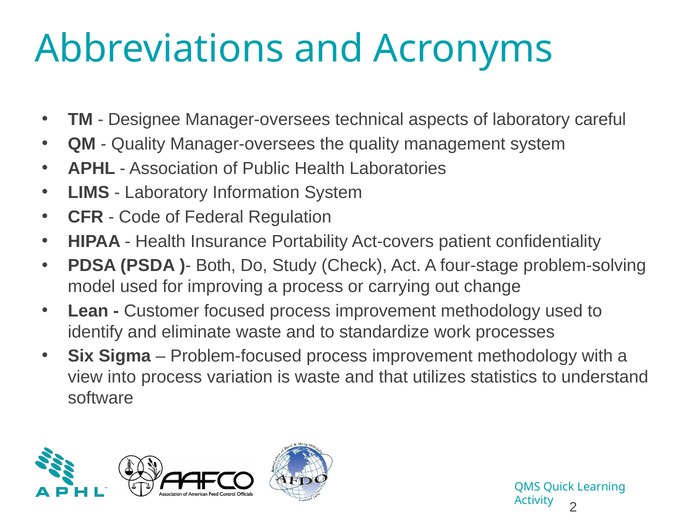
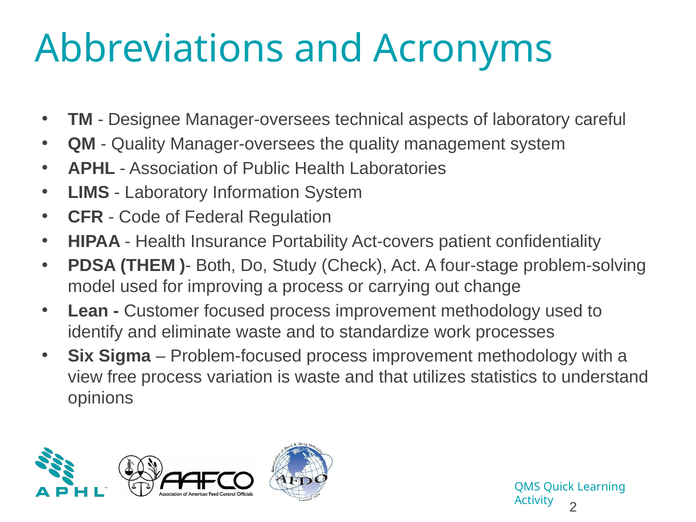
PSDA: PSDA -> THEM
into: into -> free
software: software -> opinions
